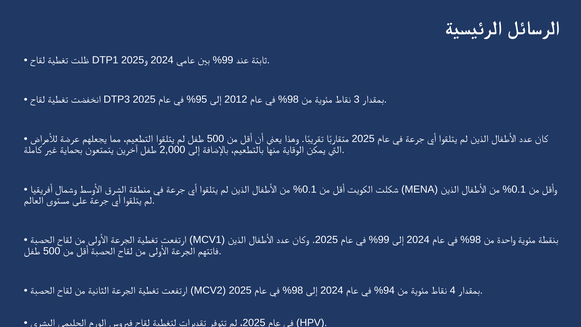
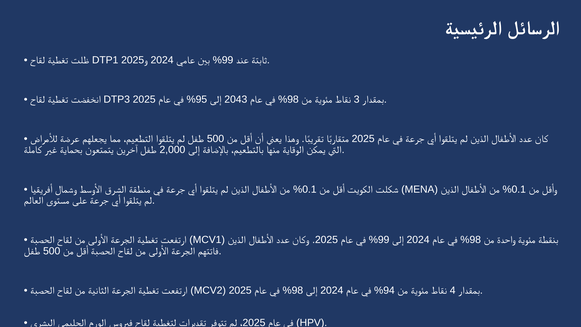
2012: 2012 -> 2043
